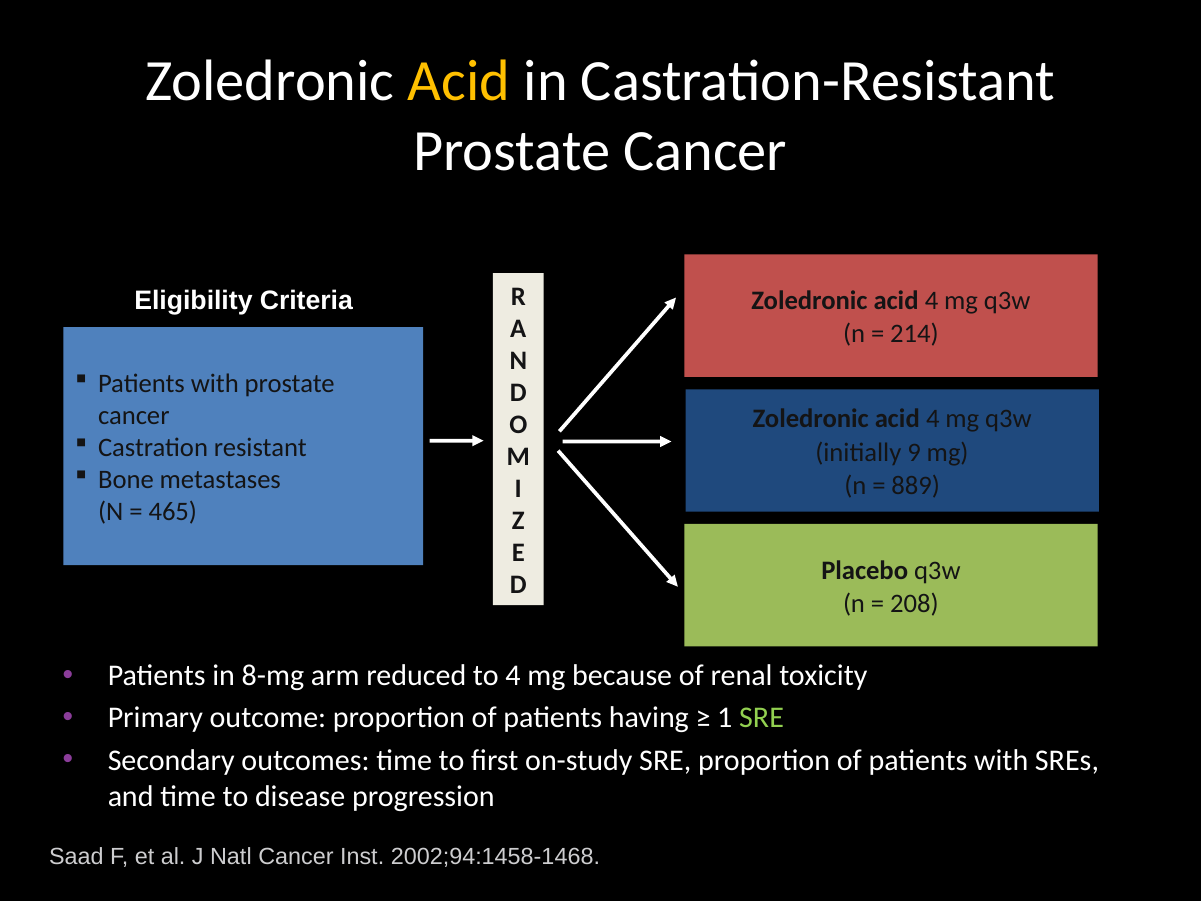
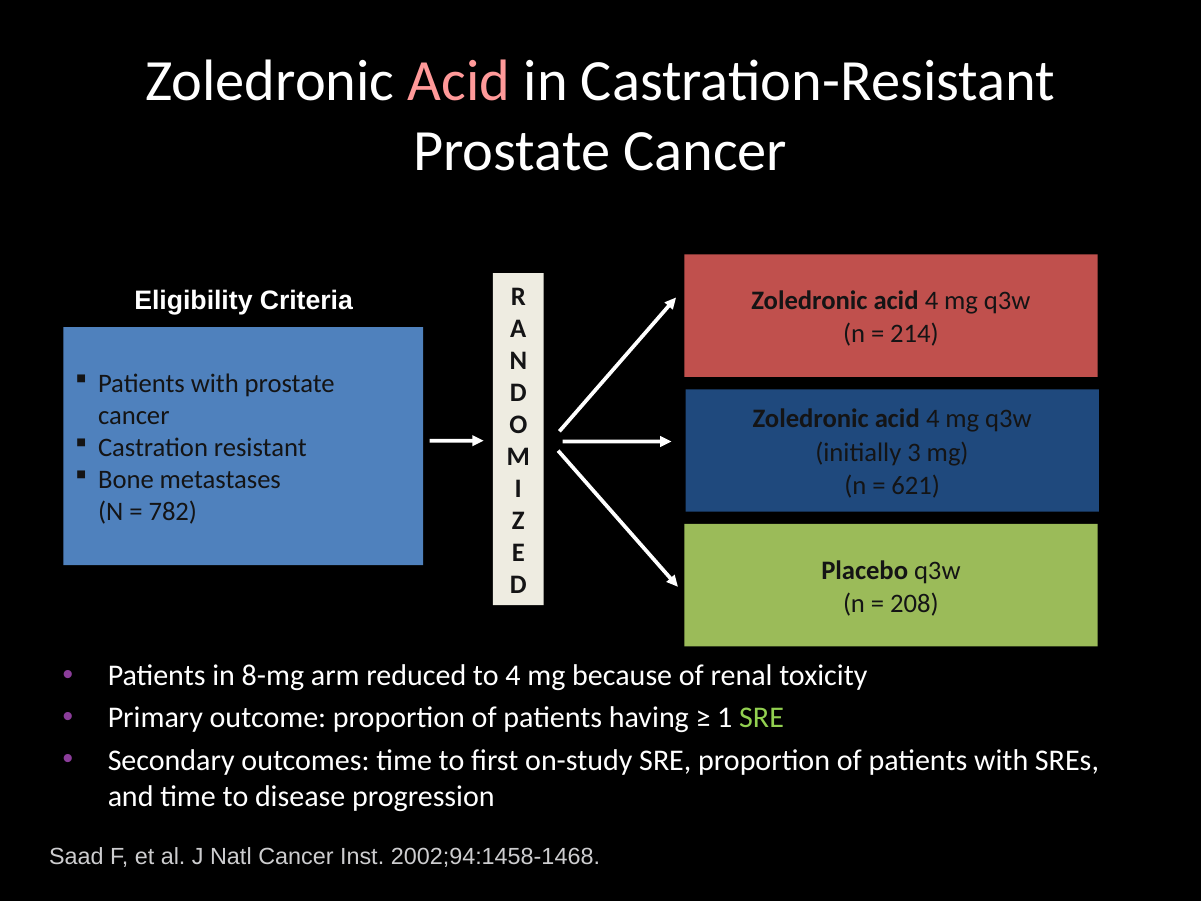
Acid at (459, 81) colour: yellow -> pink
9: 9 -> 3
889: 889 -> 621
465: 465 -> 782
